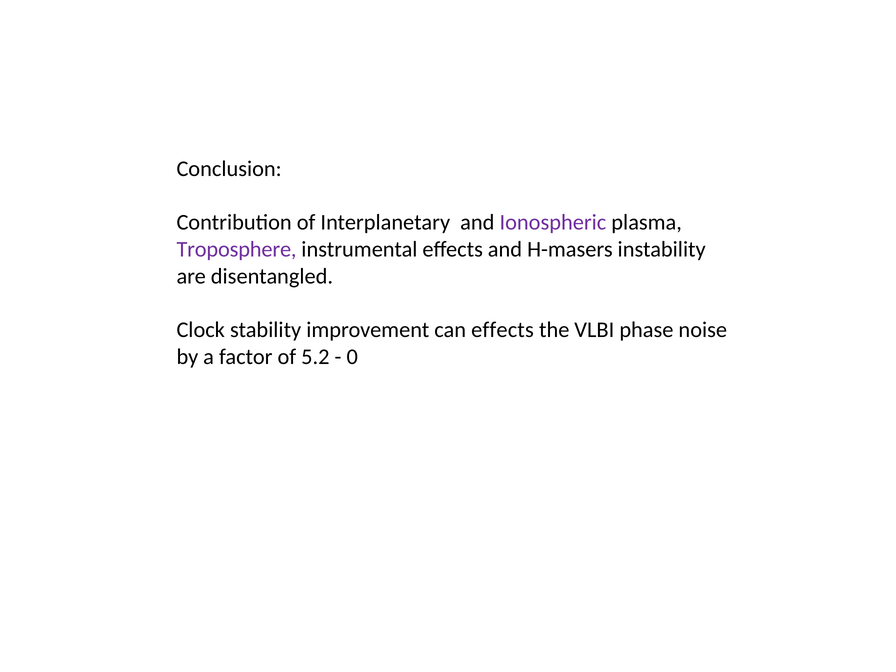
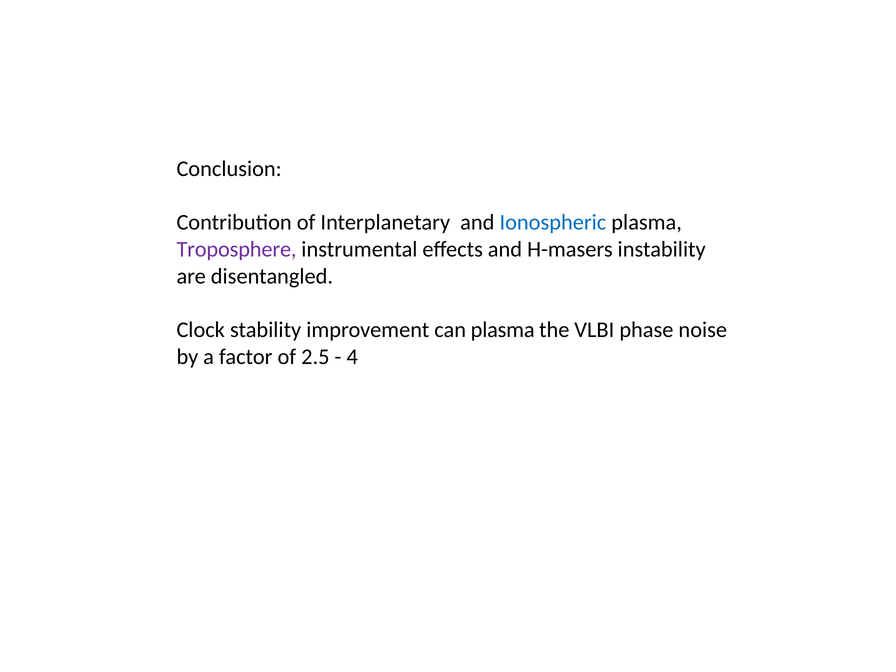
Ionospheric colour: purple -> blue
can effects: effects -> plasma
5.2: 5.2 -> 2.5
0: 0 -> 4
